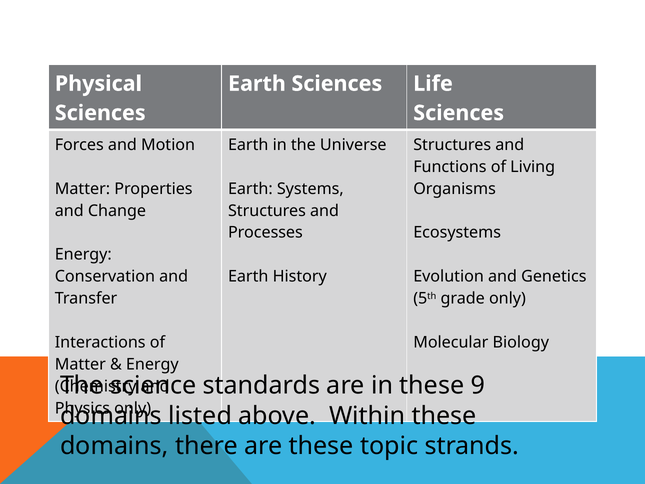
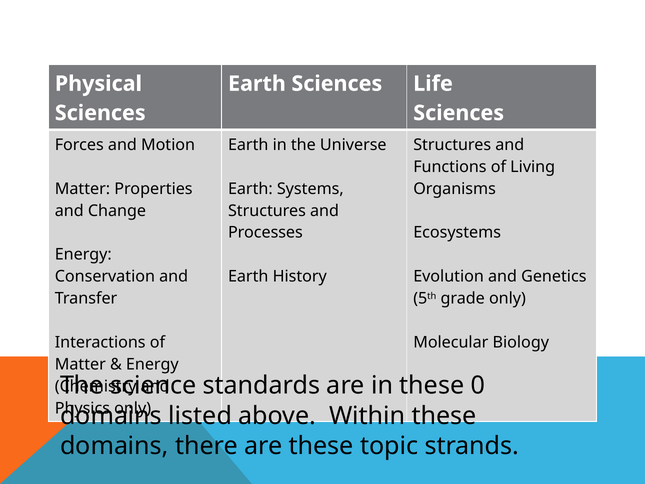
9: 9 -> 0
